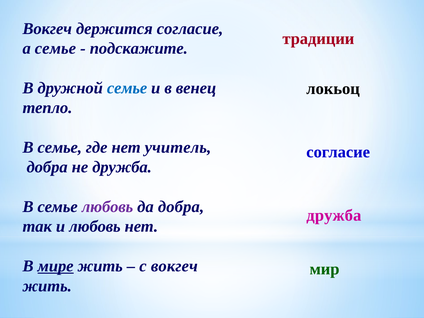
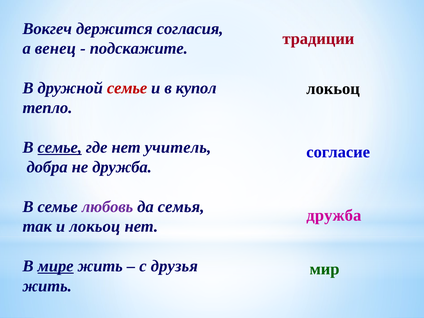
держится согласие: согласие -> согласия
а семье: семье -> венец
семье at (127, 88) colour: blue -> red
венец: венец -> купол
семье at (60, 147) underline: none -> present
да добра: добра -> семья
и любовь: любовь -> локьоц
с вокгеч: вокгеч -> друзья
